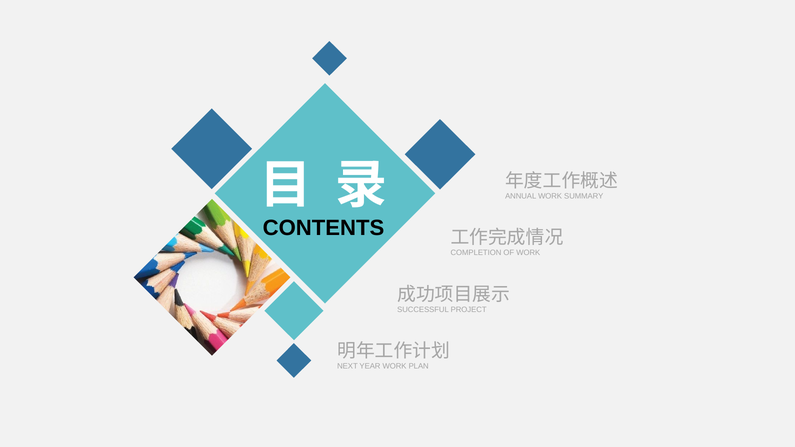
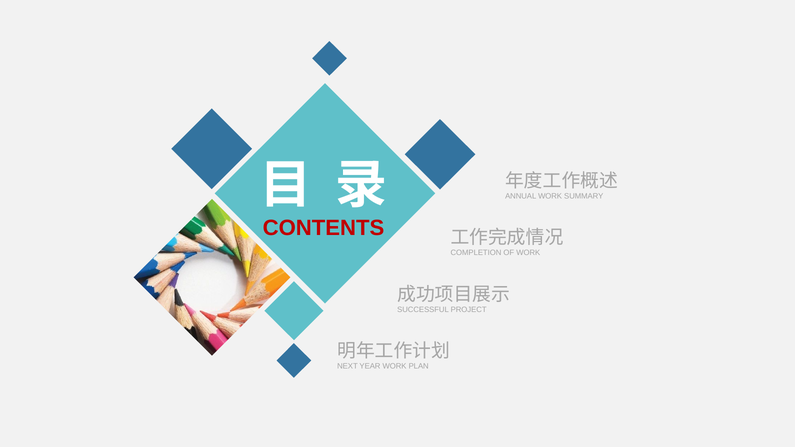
CONTENTS colour: black -> red
